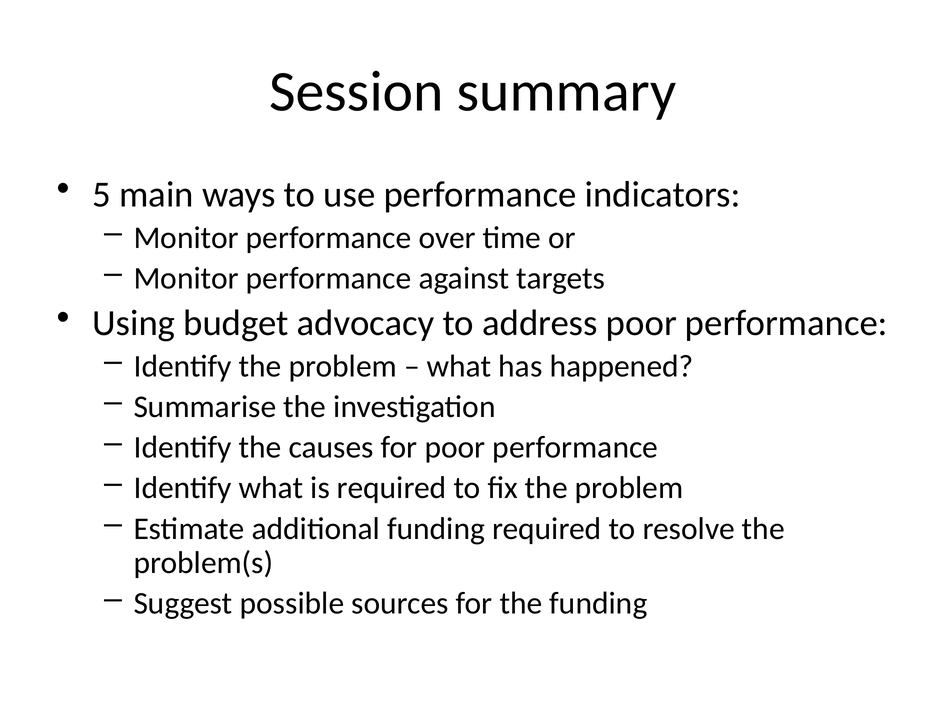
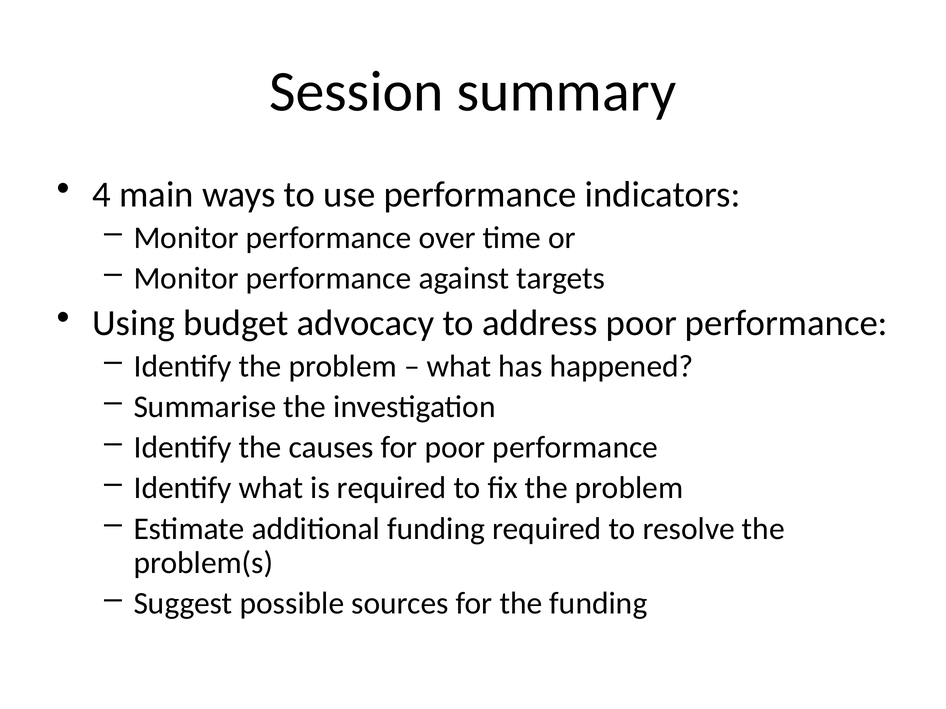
5: 5 -> 4
